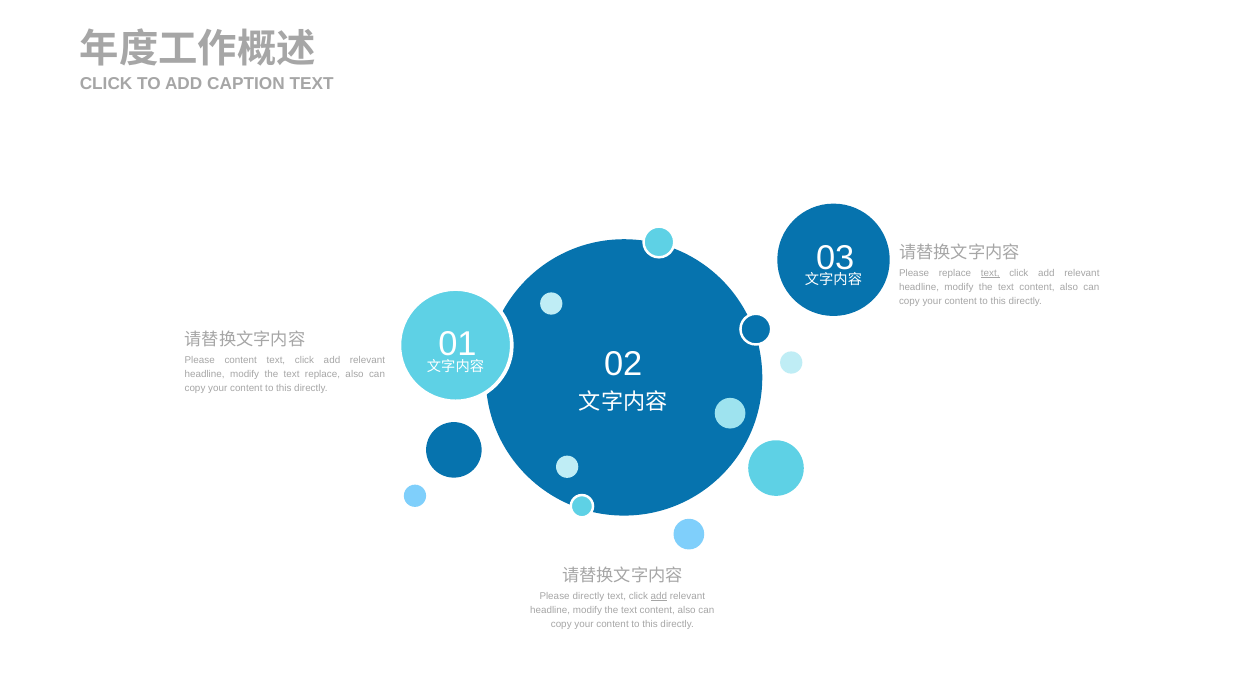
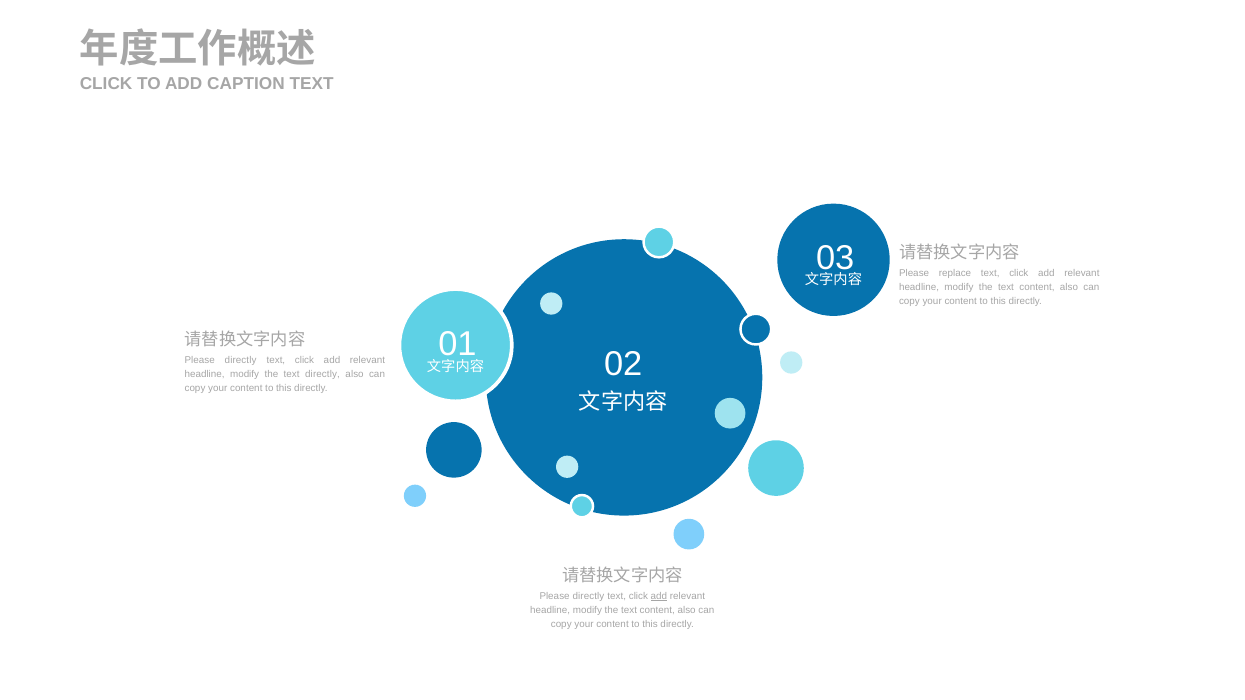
text at (990, 273) underline: present -> none
content at (241, 360): content -> directly
text replace: replace -> directly
